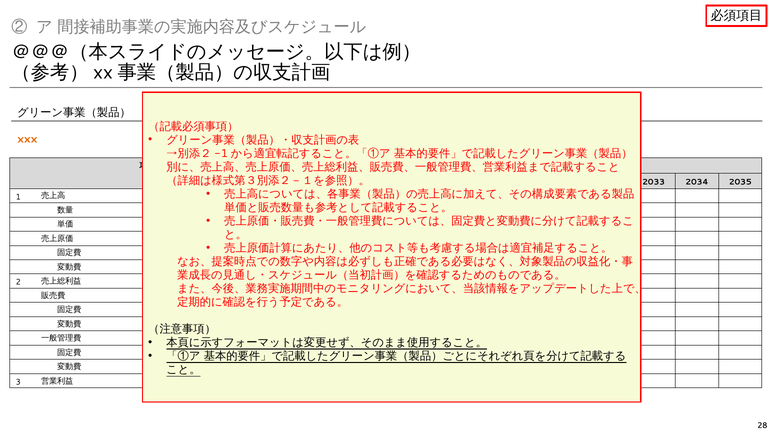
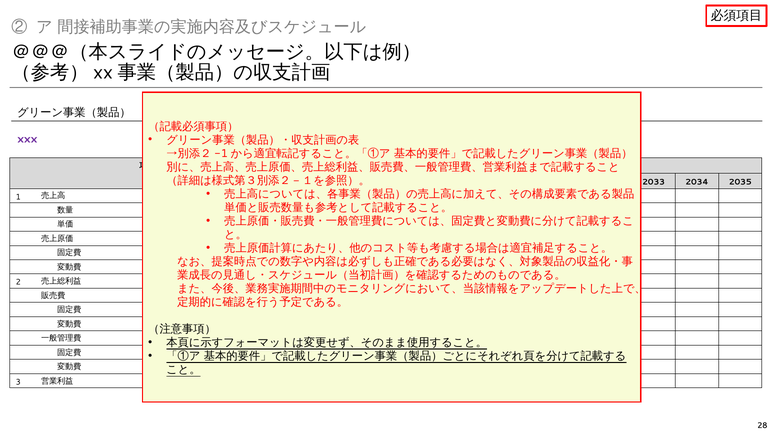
xxx colour: orange -> purple
